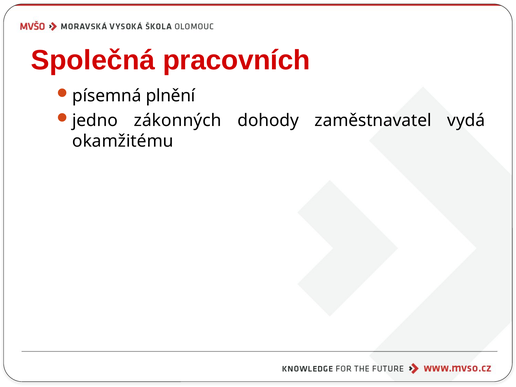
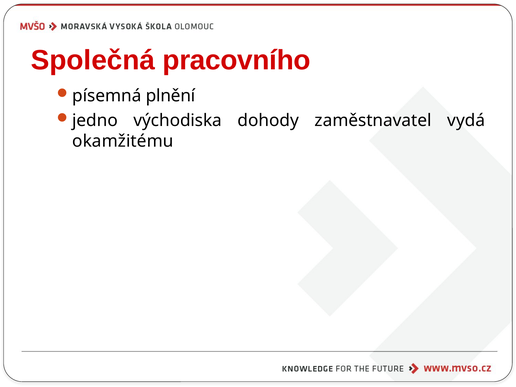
pracovních: pracovních -> pracovního
zákonných: zákonných -> východiska
